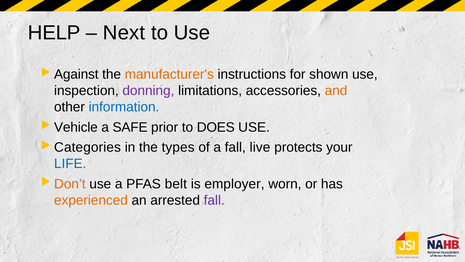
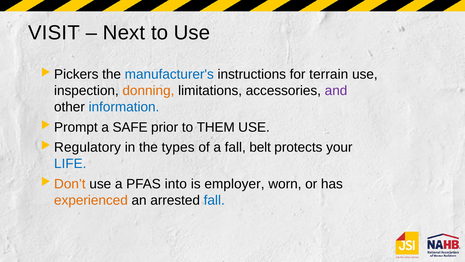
HELP: HELP -> VISIT
Against: Against -> Pickers
manufacturer's colour: orange -> blue
shown: shown -> terrain
donning colour: purple -> orange
and colour: orange -> purple
Vehicle: Vehicle -> Prompt
DOES: DOES -> THEM
Categories: Categories -> Regulatory
live: live -> belt
belt: belt -> into
fall at (214, 200) colour: purple -> blue
